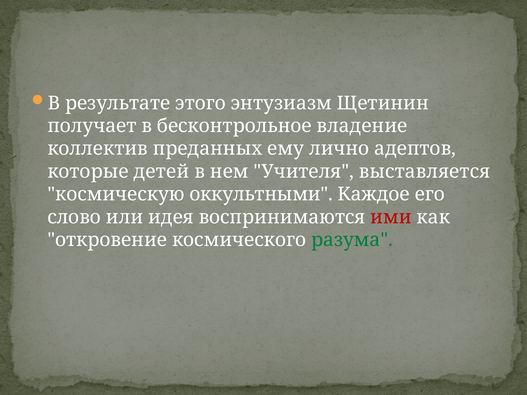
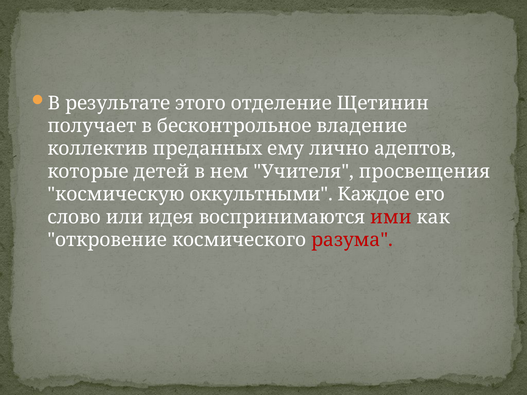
энтузиазм: энтузиазм -> отделение
выставляется: выставляется -> просвещения
разума colour: green -> red
